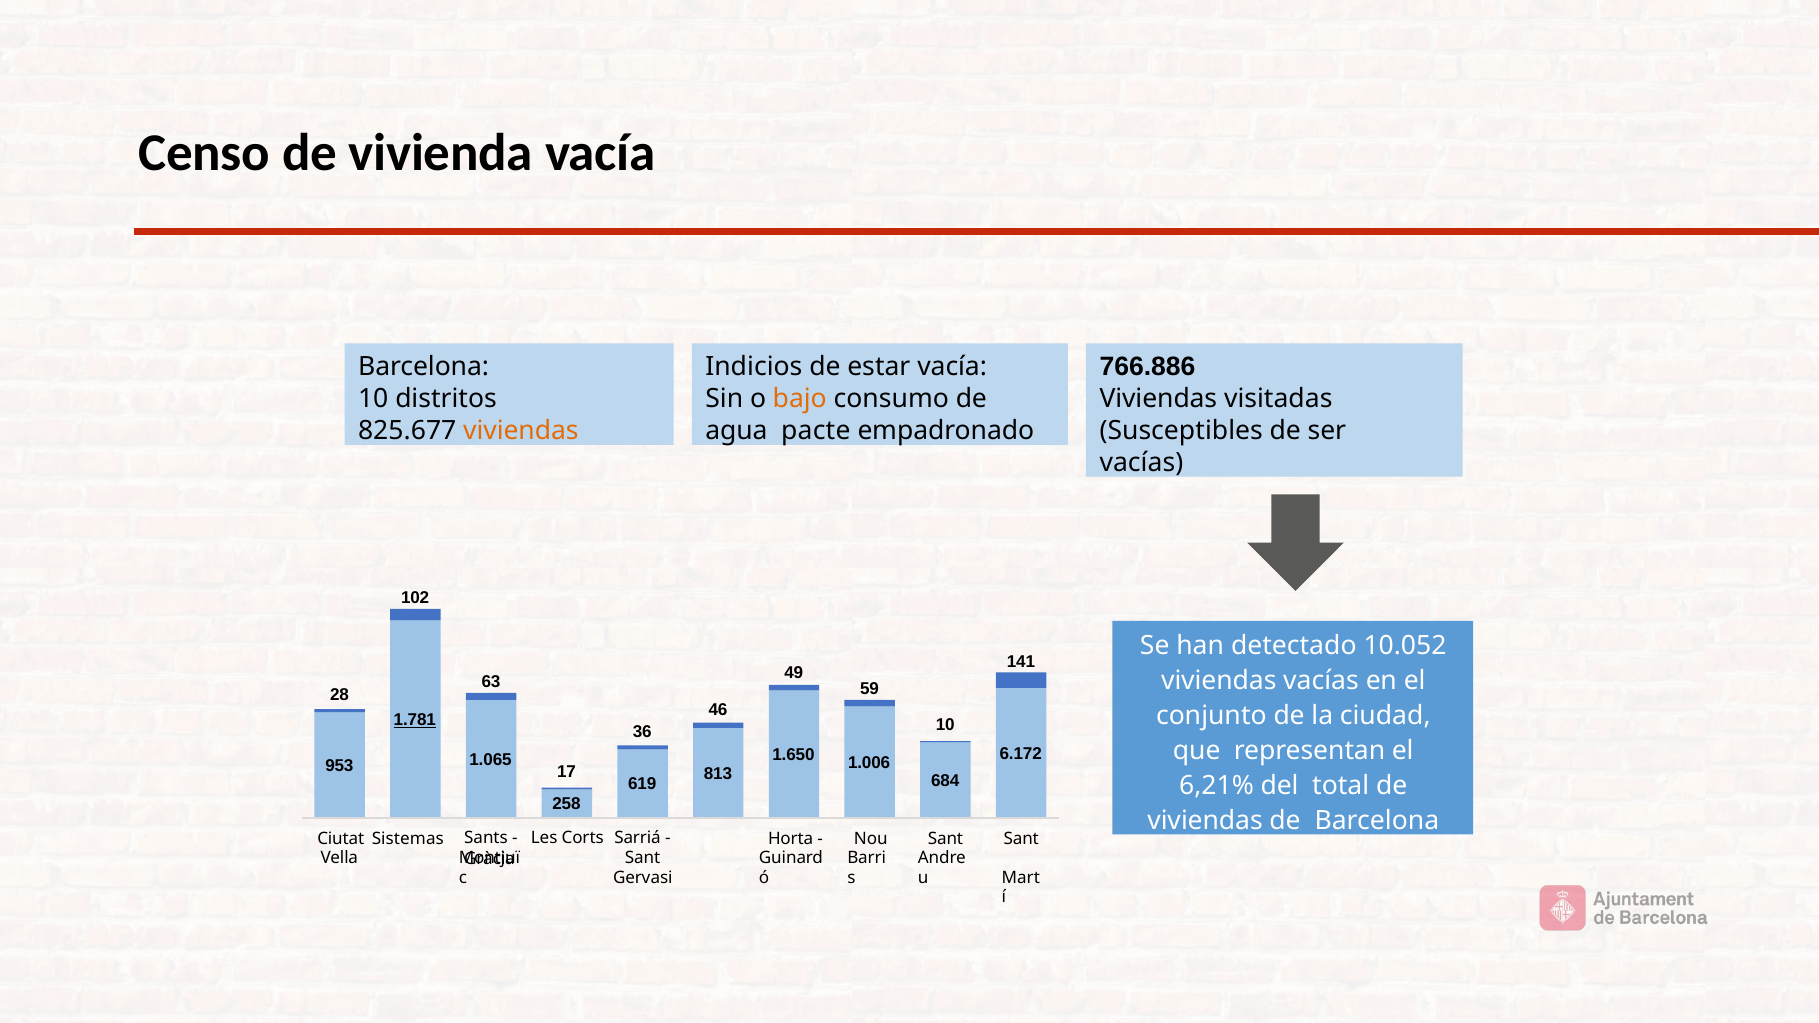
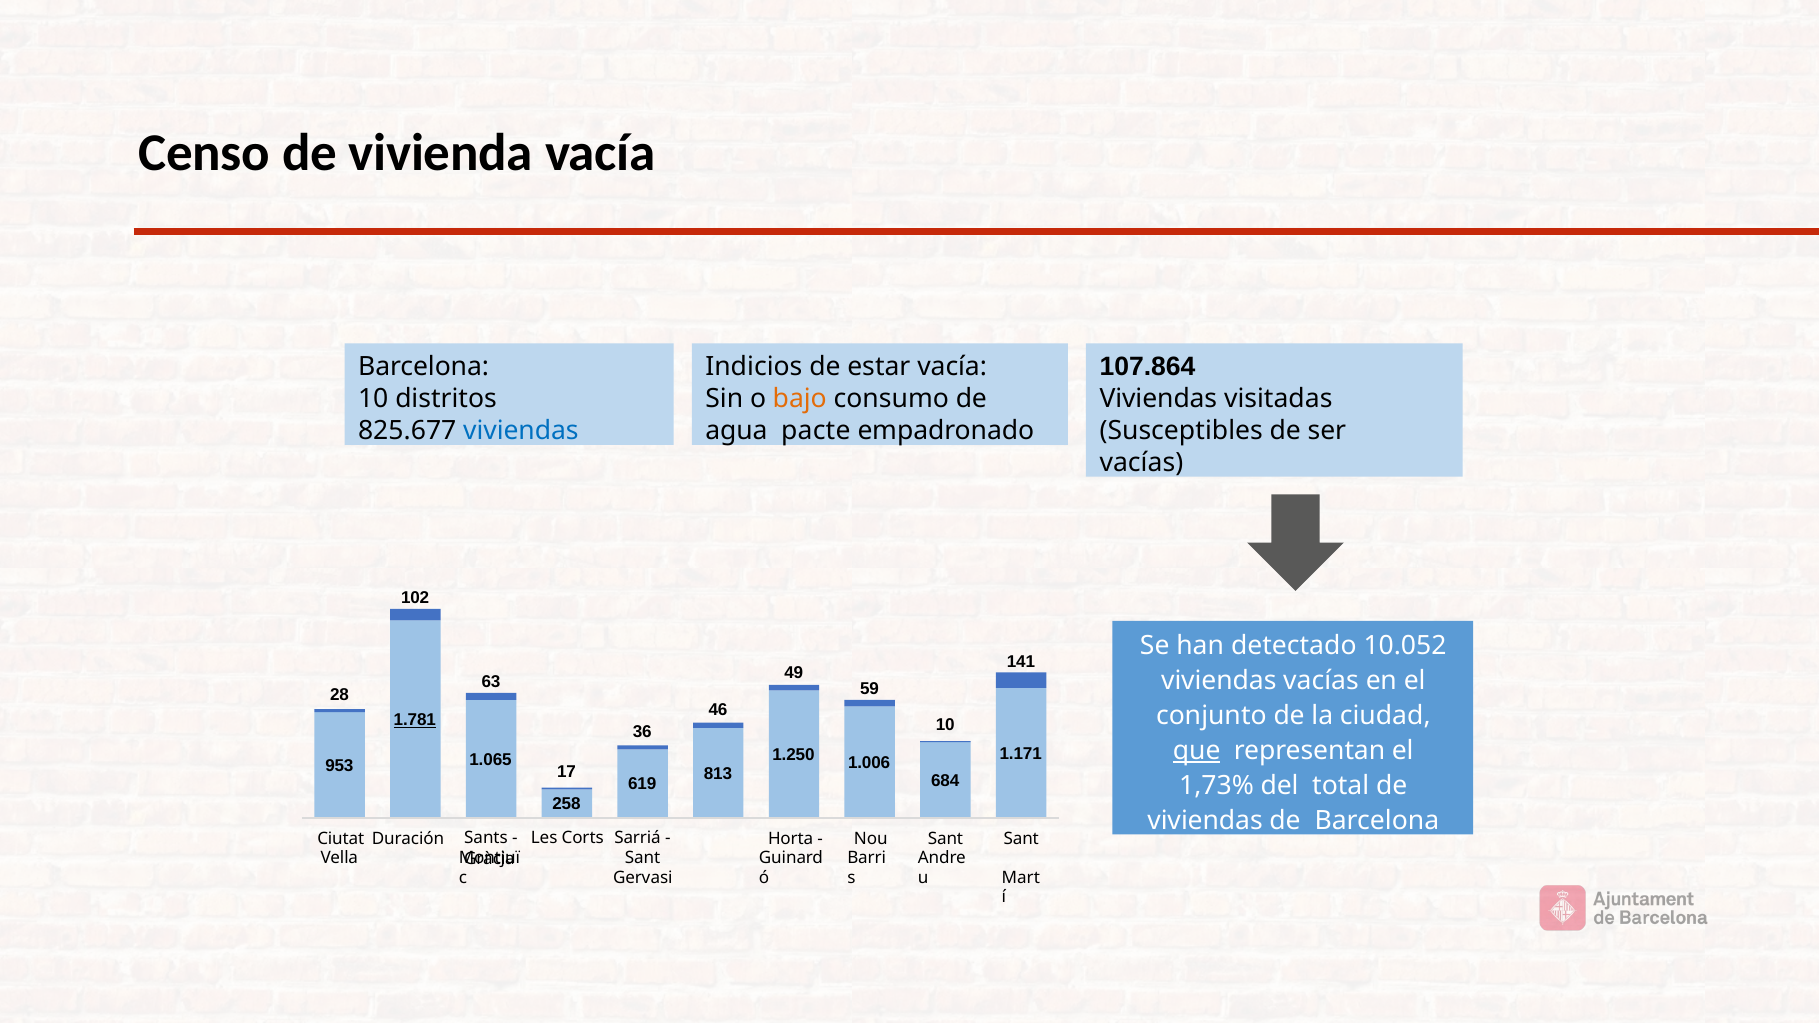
766.886: 766.886 -> 107.864
viviendas at (521, 431) colour: orange -> blue
que underline: none -> present
6.172: 6.172 -> 1.171
1.650: 1.650 -> 1.250
6,21%: 6,21% -> 1,73%
Sistemas: Sistemas -> Duración
